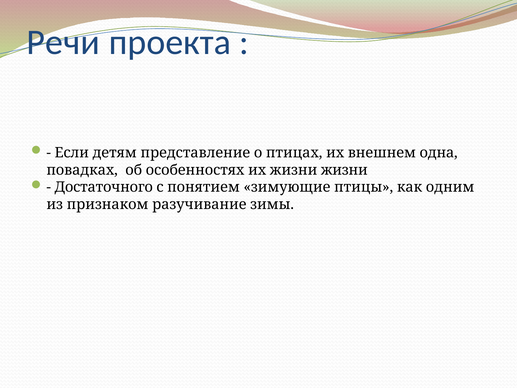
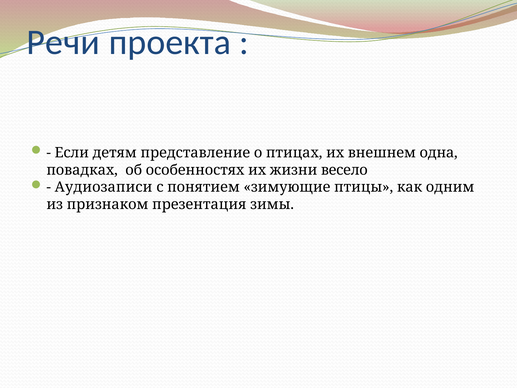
жизни жизни: жизни -> весело
Достаточного: Достаточного -> Аудиозаписи
разучивание: разучивание -> презентация
